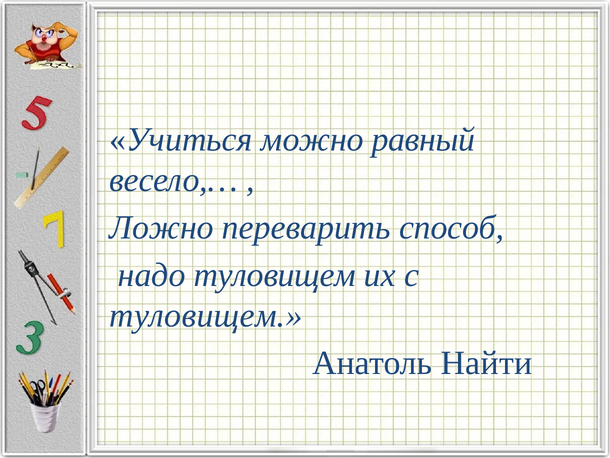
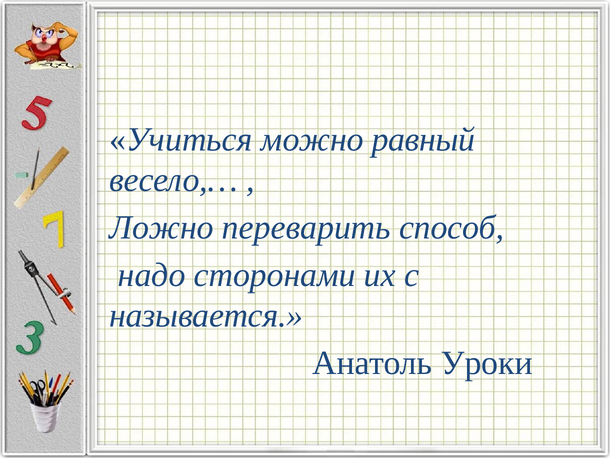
надо туловищем: туловищем -> сторонами
туловищем at (206, 315): туловищем -> называется
Найти: Найти -> Уроки
